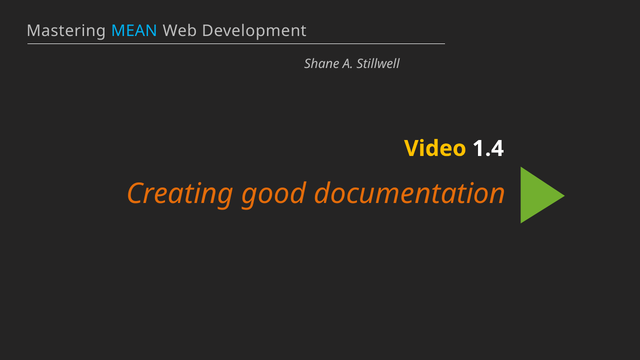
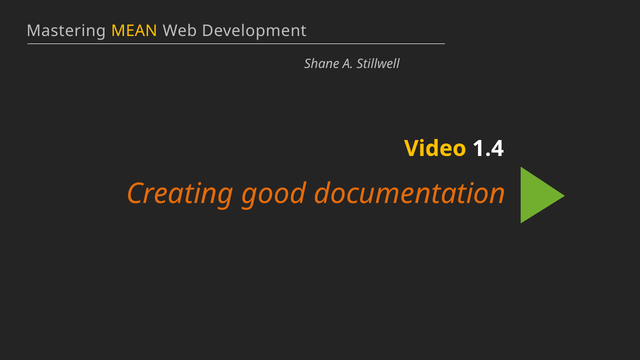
MEAN colour: light blue -> yellow
